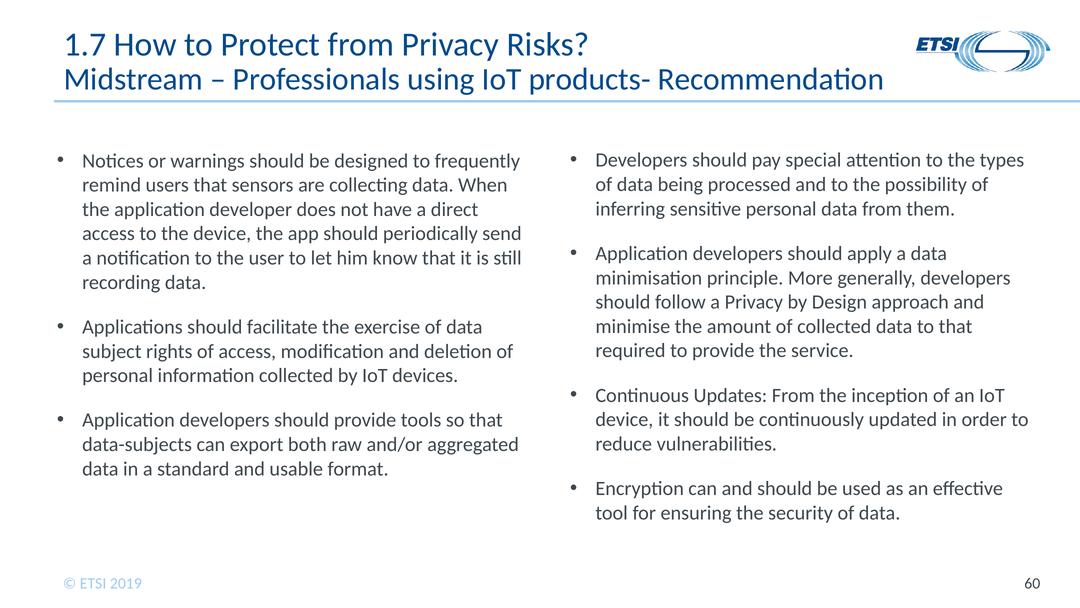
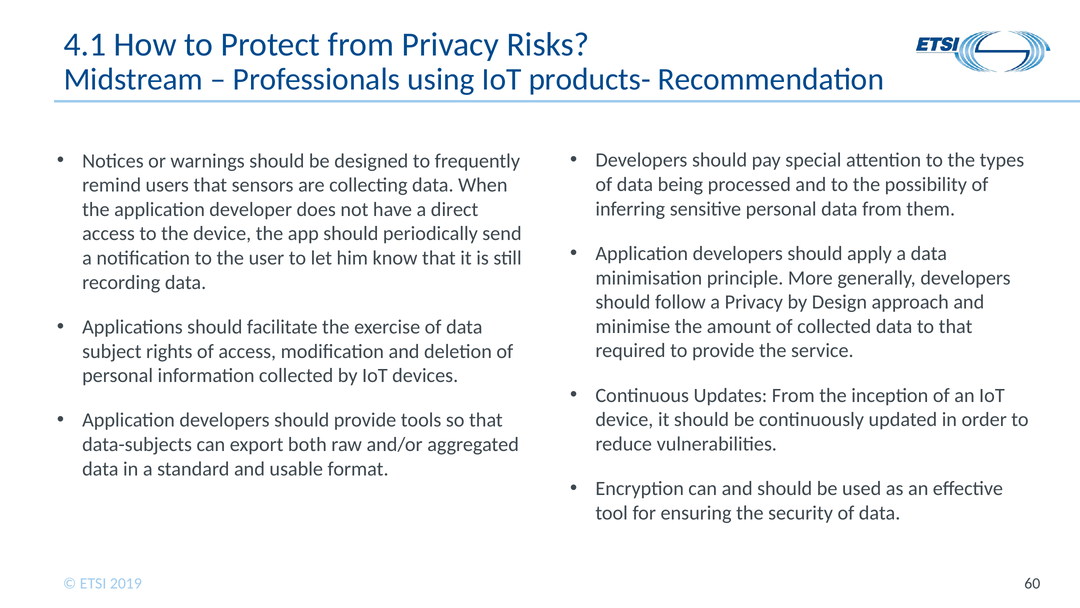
1.7: 1.7 -> 4.1
